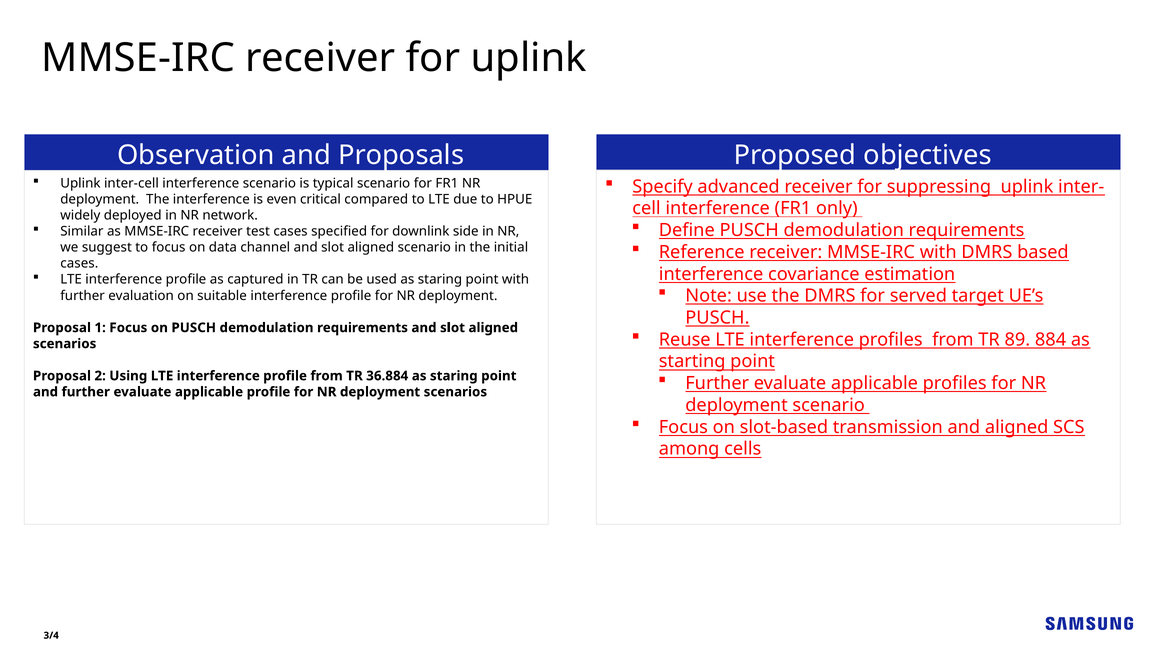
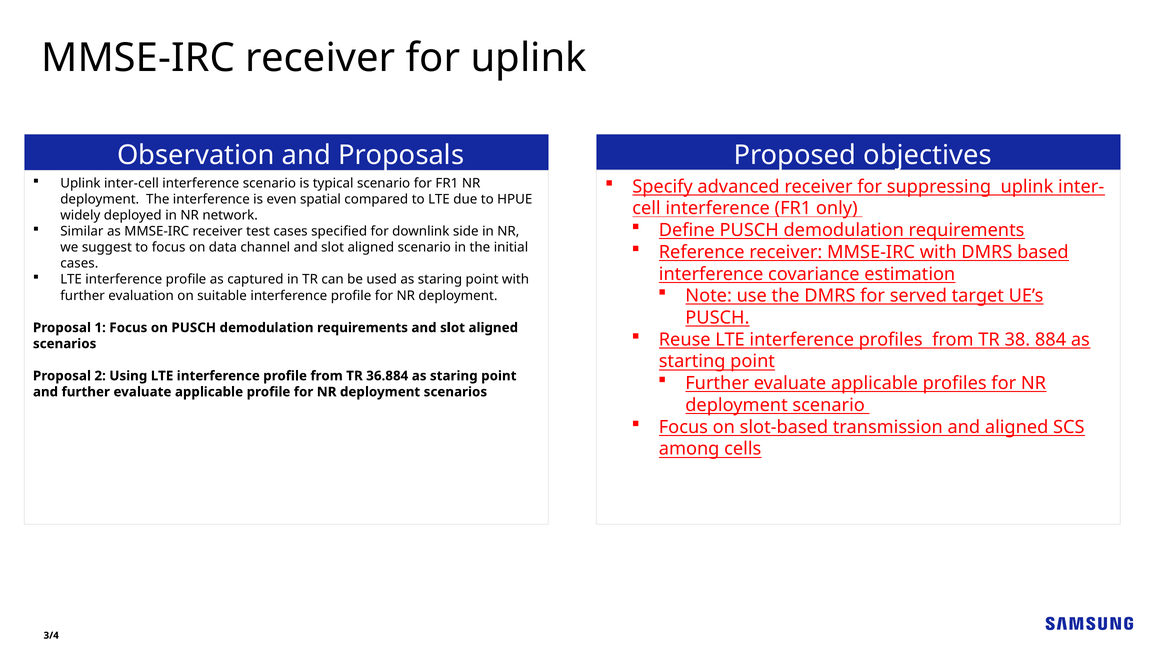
critical: critical -> spatial
89: 89 -> 38
